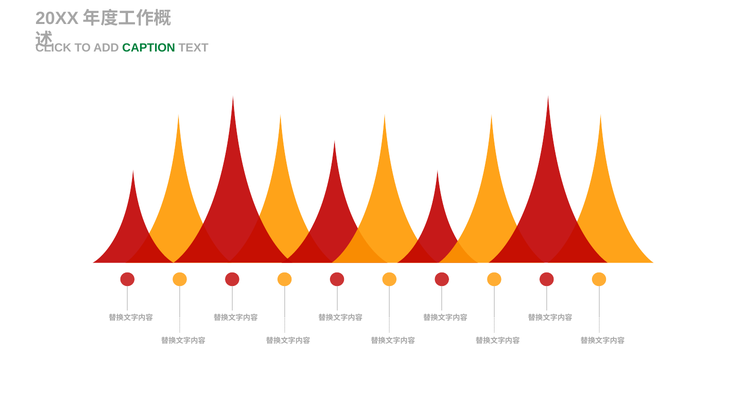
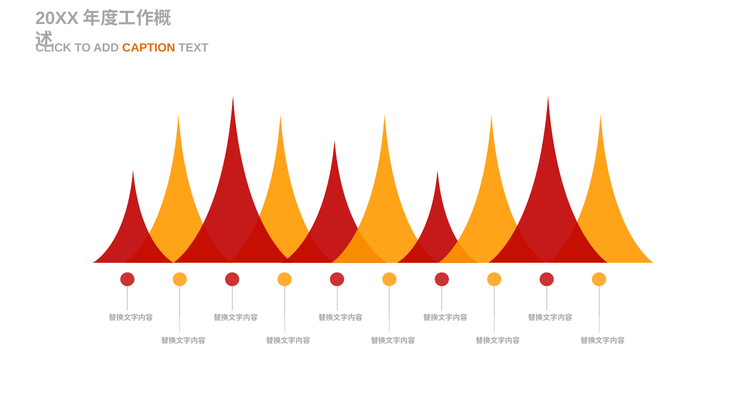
CAPTION colour: green -> orange
